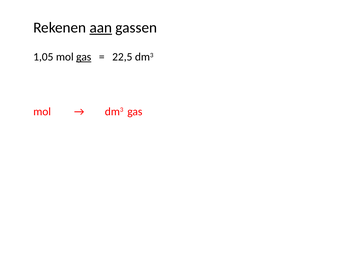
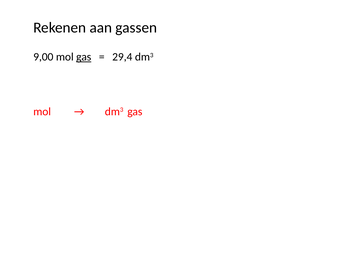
aan underline: present -> none
1,05: 1,05 -> 9,00
22,5: 22,5 -> 29,4
